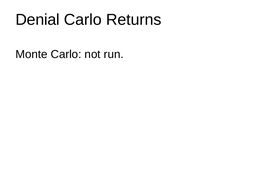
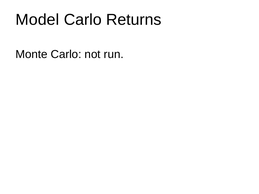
Denial: Denial -> Model
